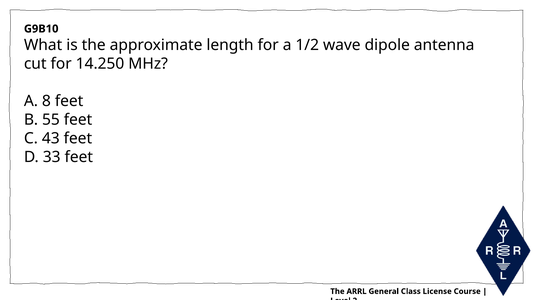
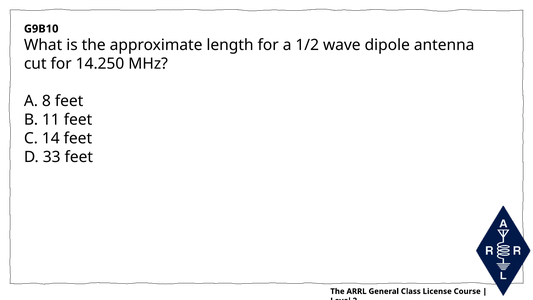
55: 55 -> 11
43: 43 -> 14
